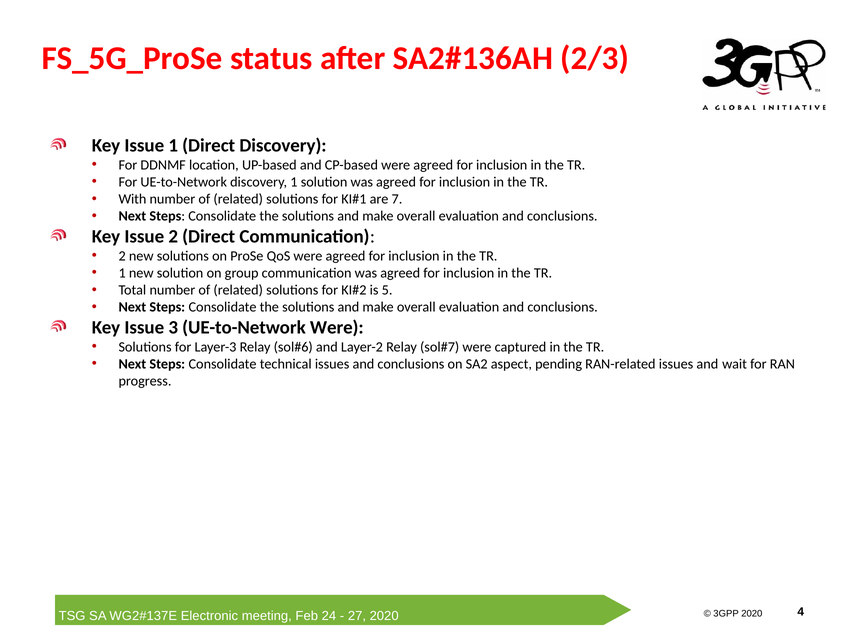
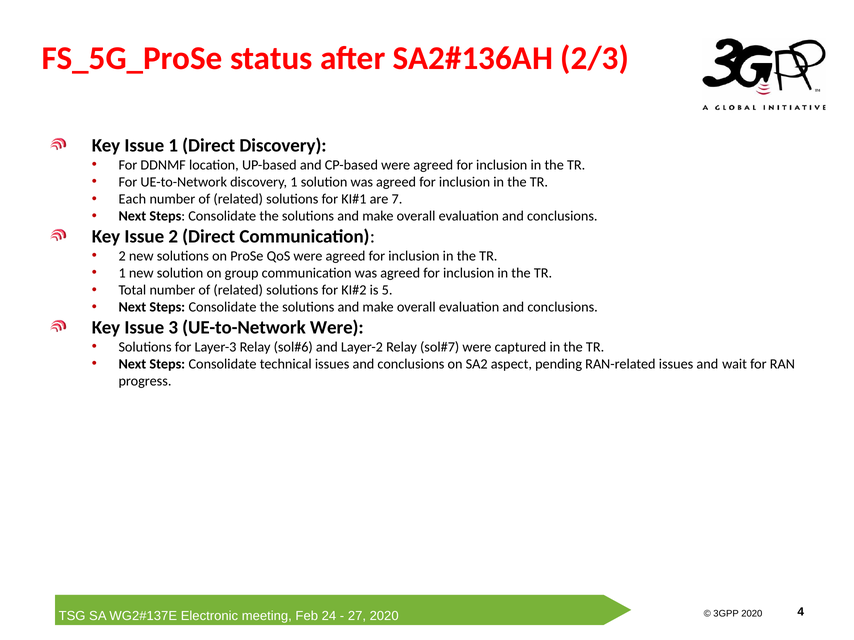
With: With -> Each
